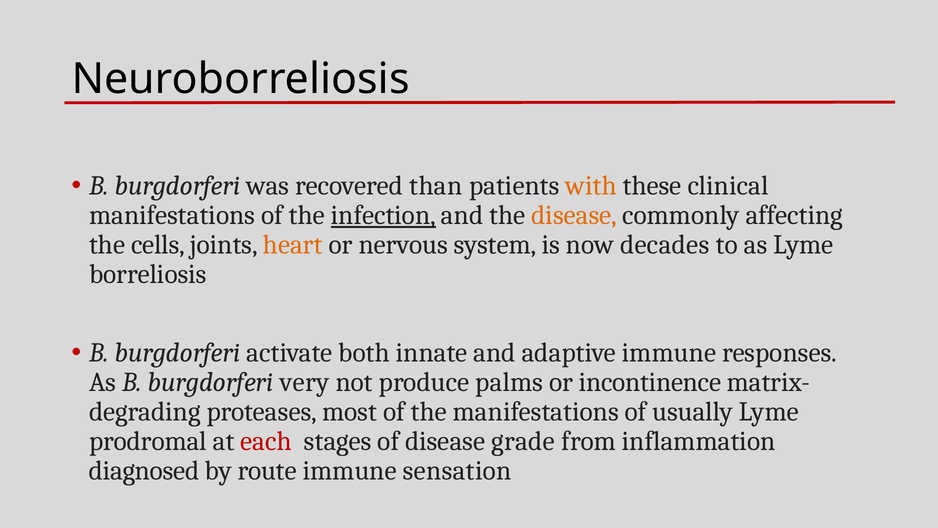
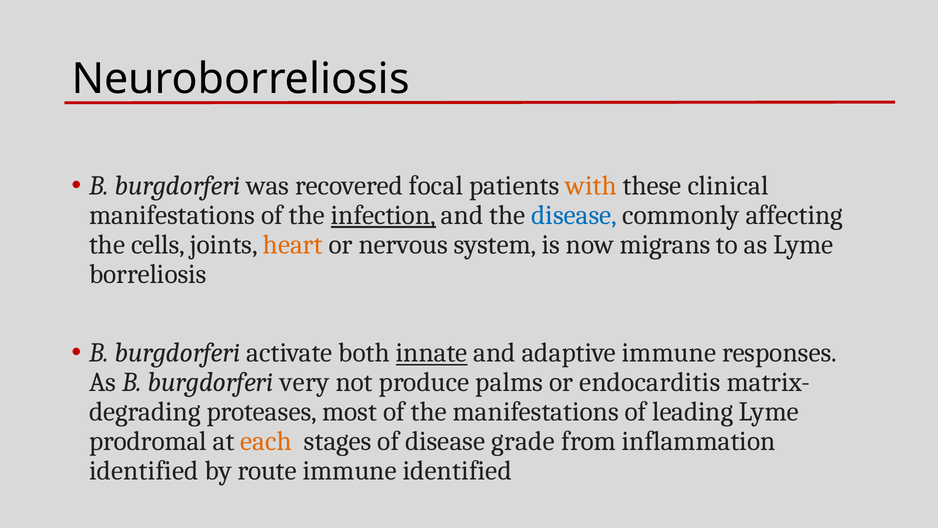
than: than -> focal
disease at (574, 215) colour: orange -> blue
decades: decades -> migrans
innate underline: none -> present
incontinence: incontinence -> endocarditis
usually: usually -> leading
each colour: red -> orange
diagnosed at (144, 471): diagnosed -> identified
immune sensation: sensation -> identified
